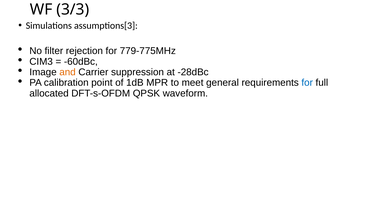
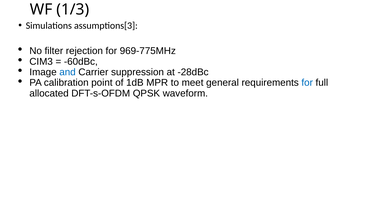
3/3: 3/3 -> 1/3
779-775MHz: 779-775MHz -> 969-775MHz
and colour: orange -> blue
